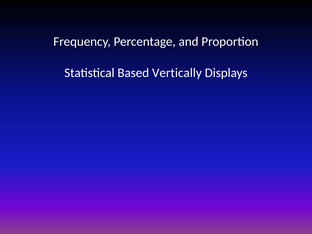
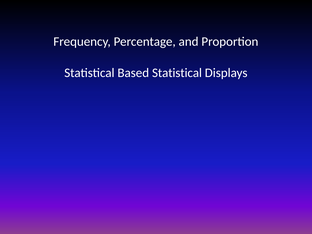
Based Vertically: Vertically -> Statistical
